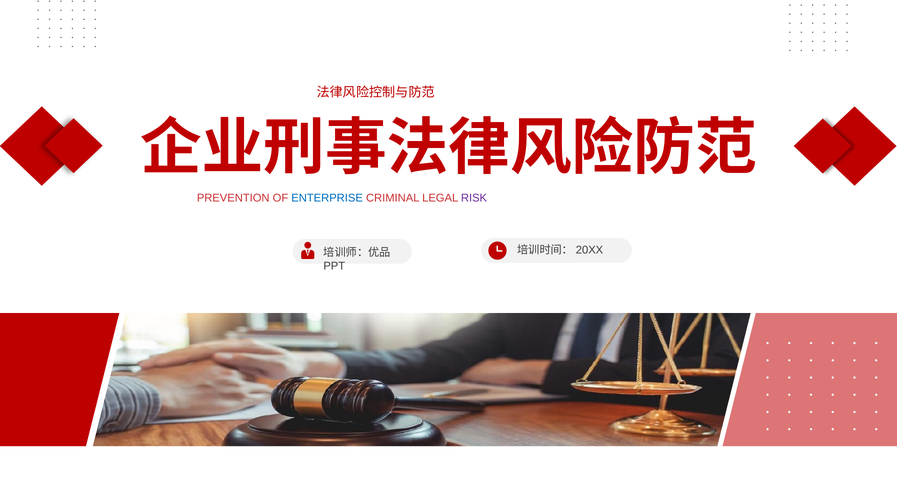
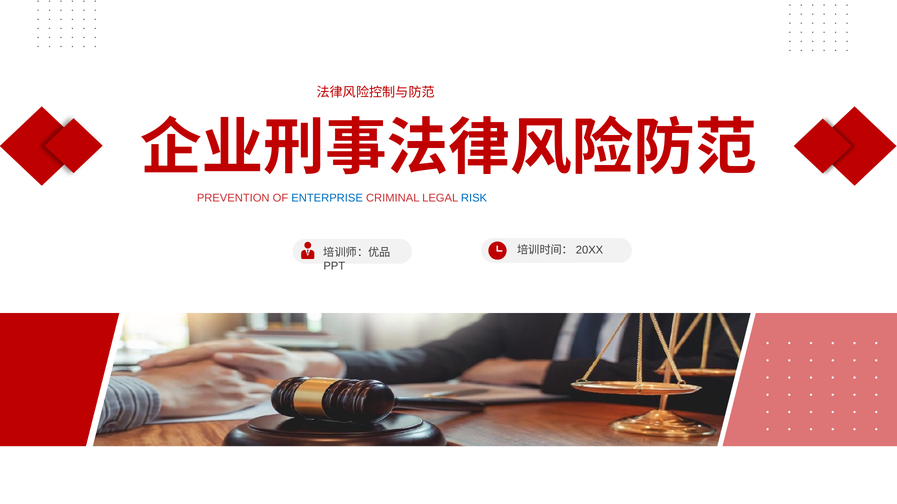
RISK colour: purple -> blue
